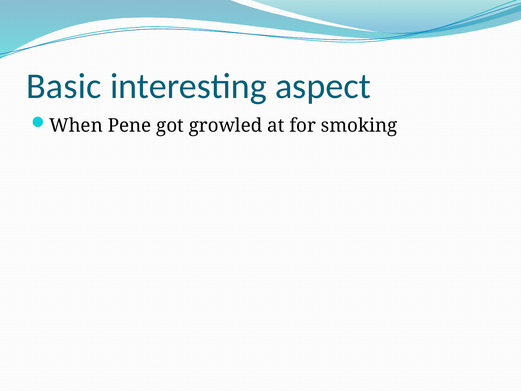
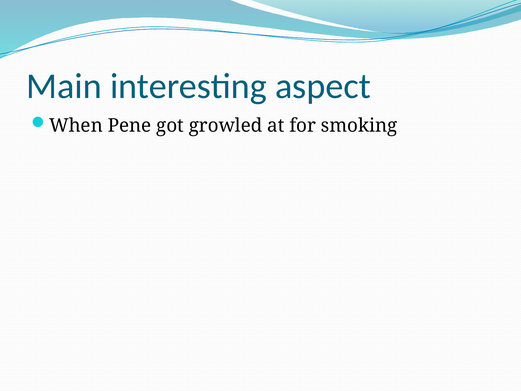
Basic: Basic -> Main
